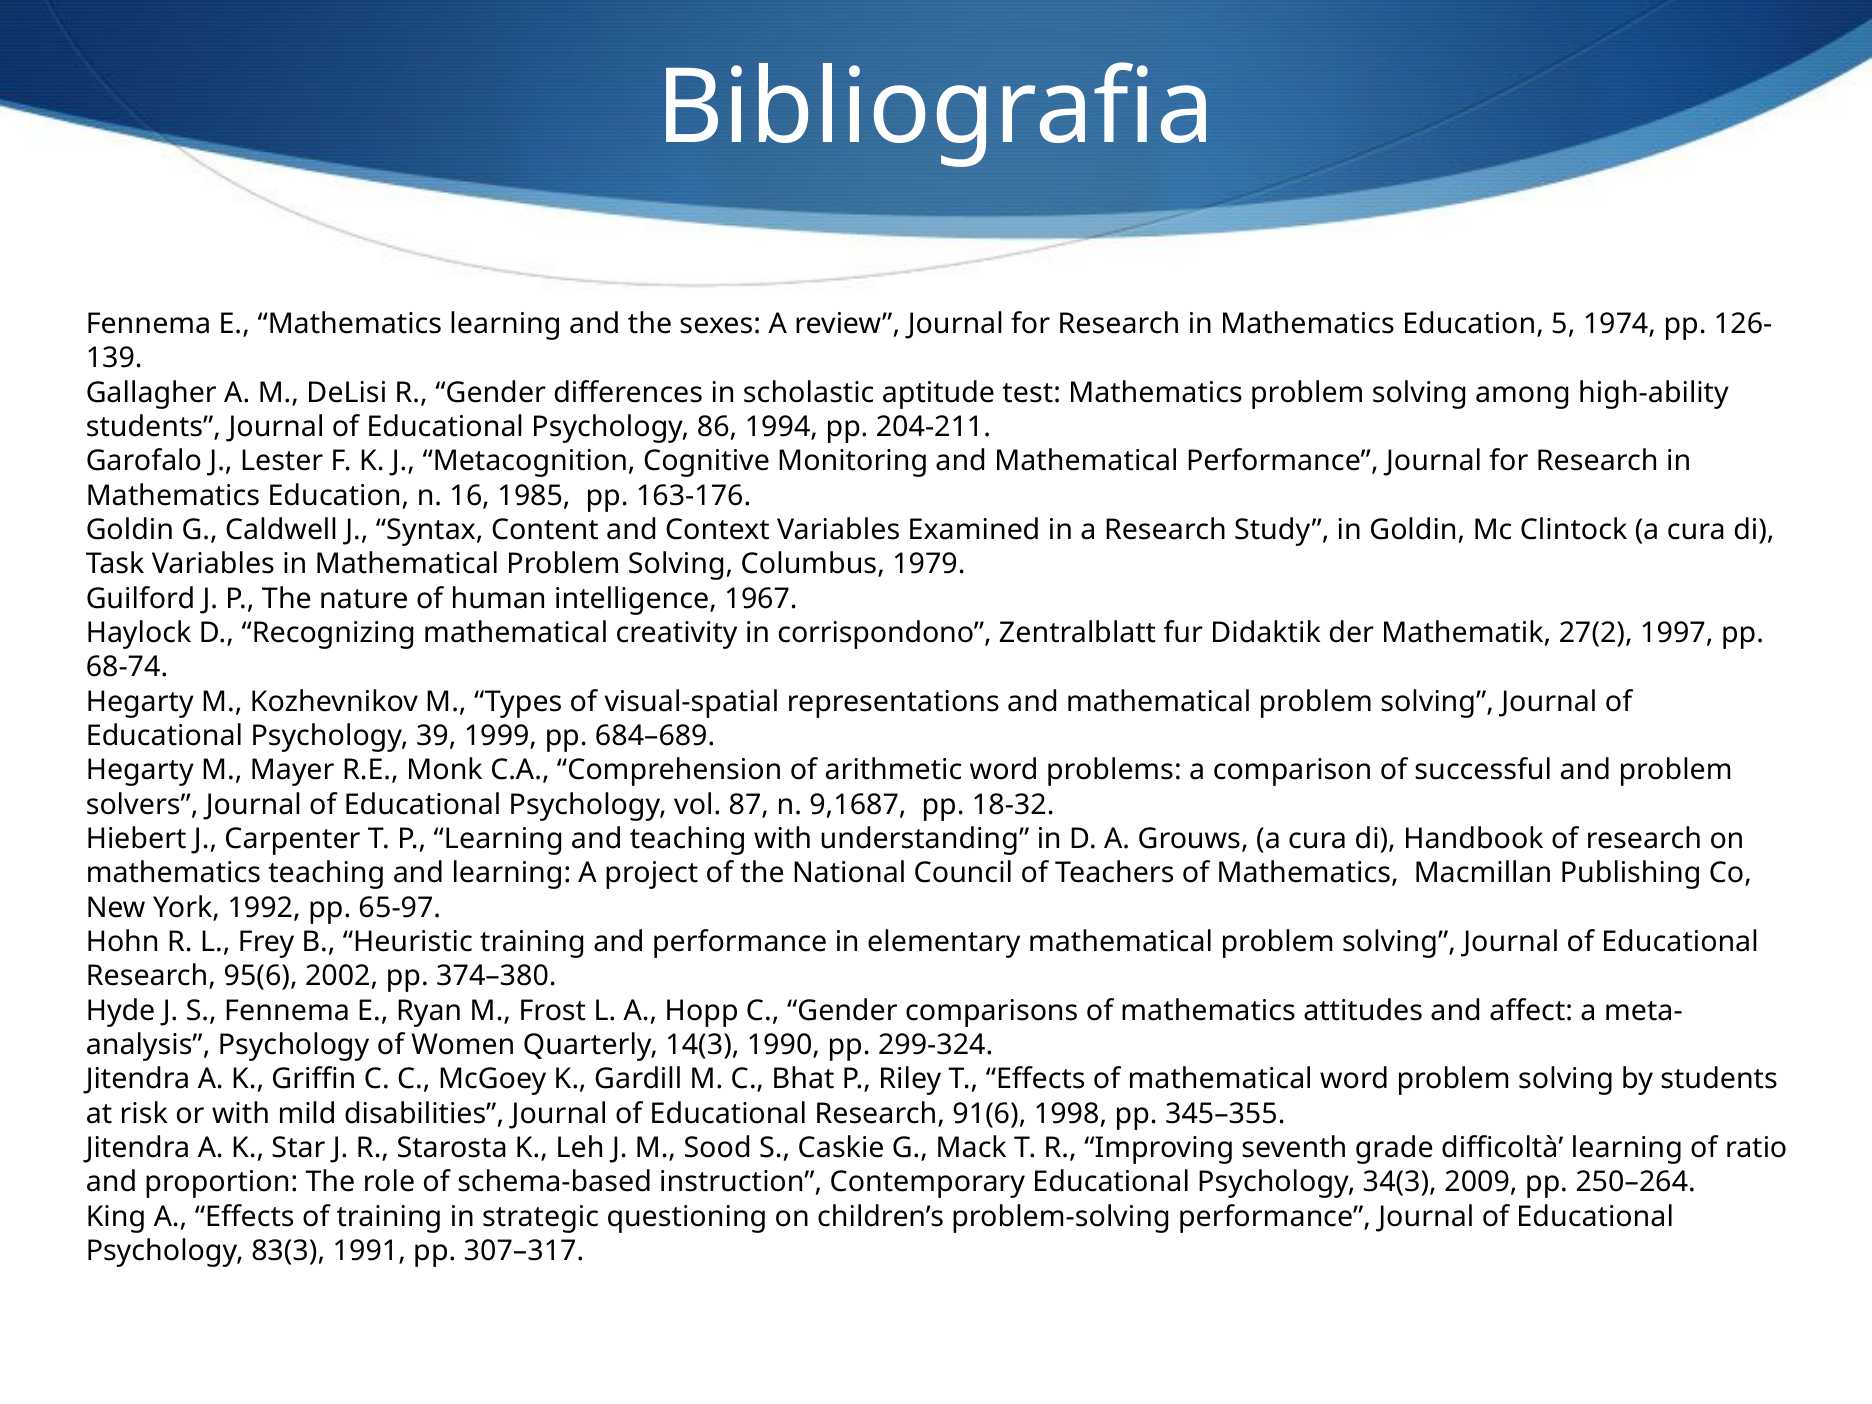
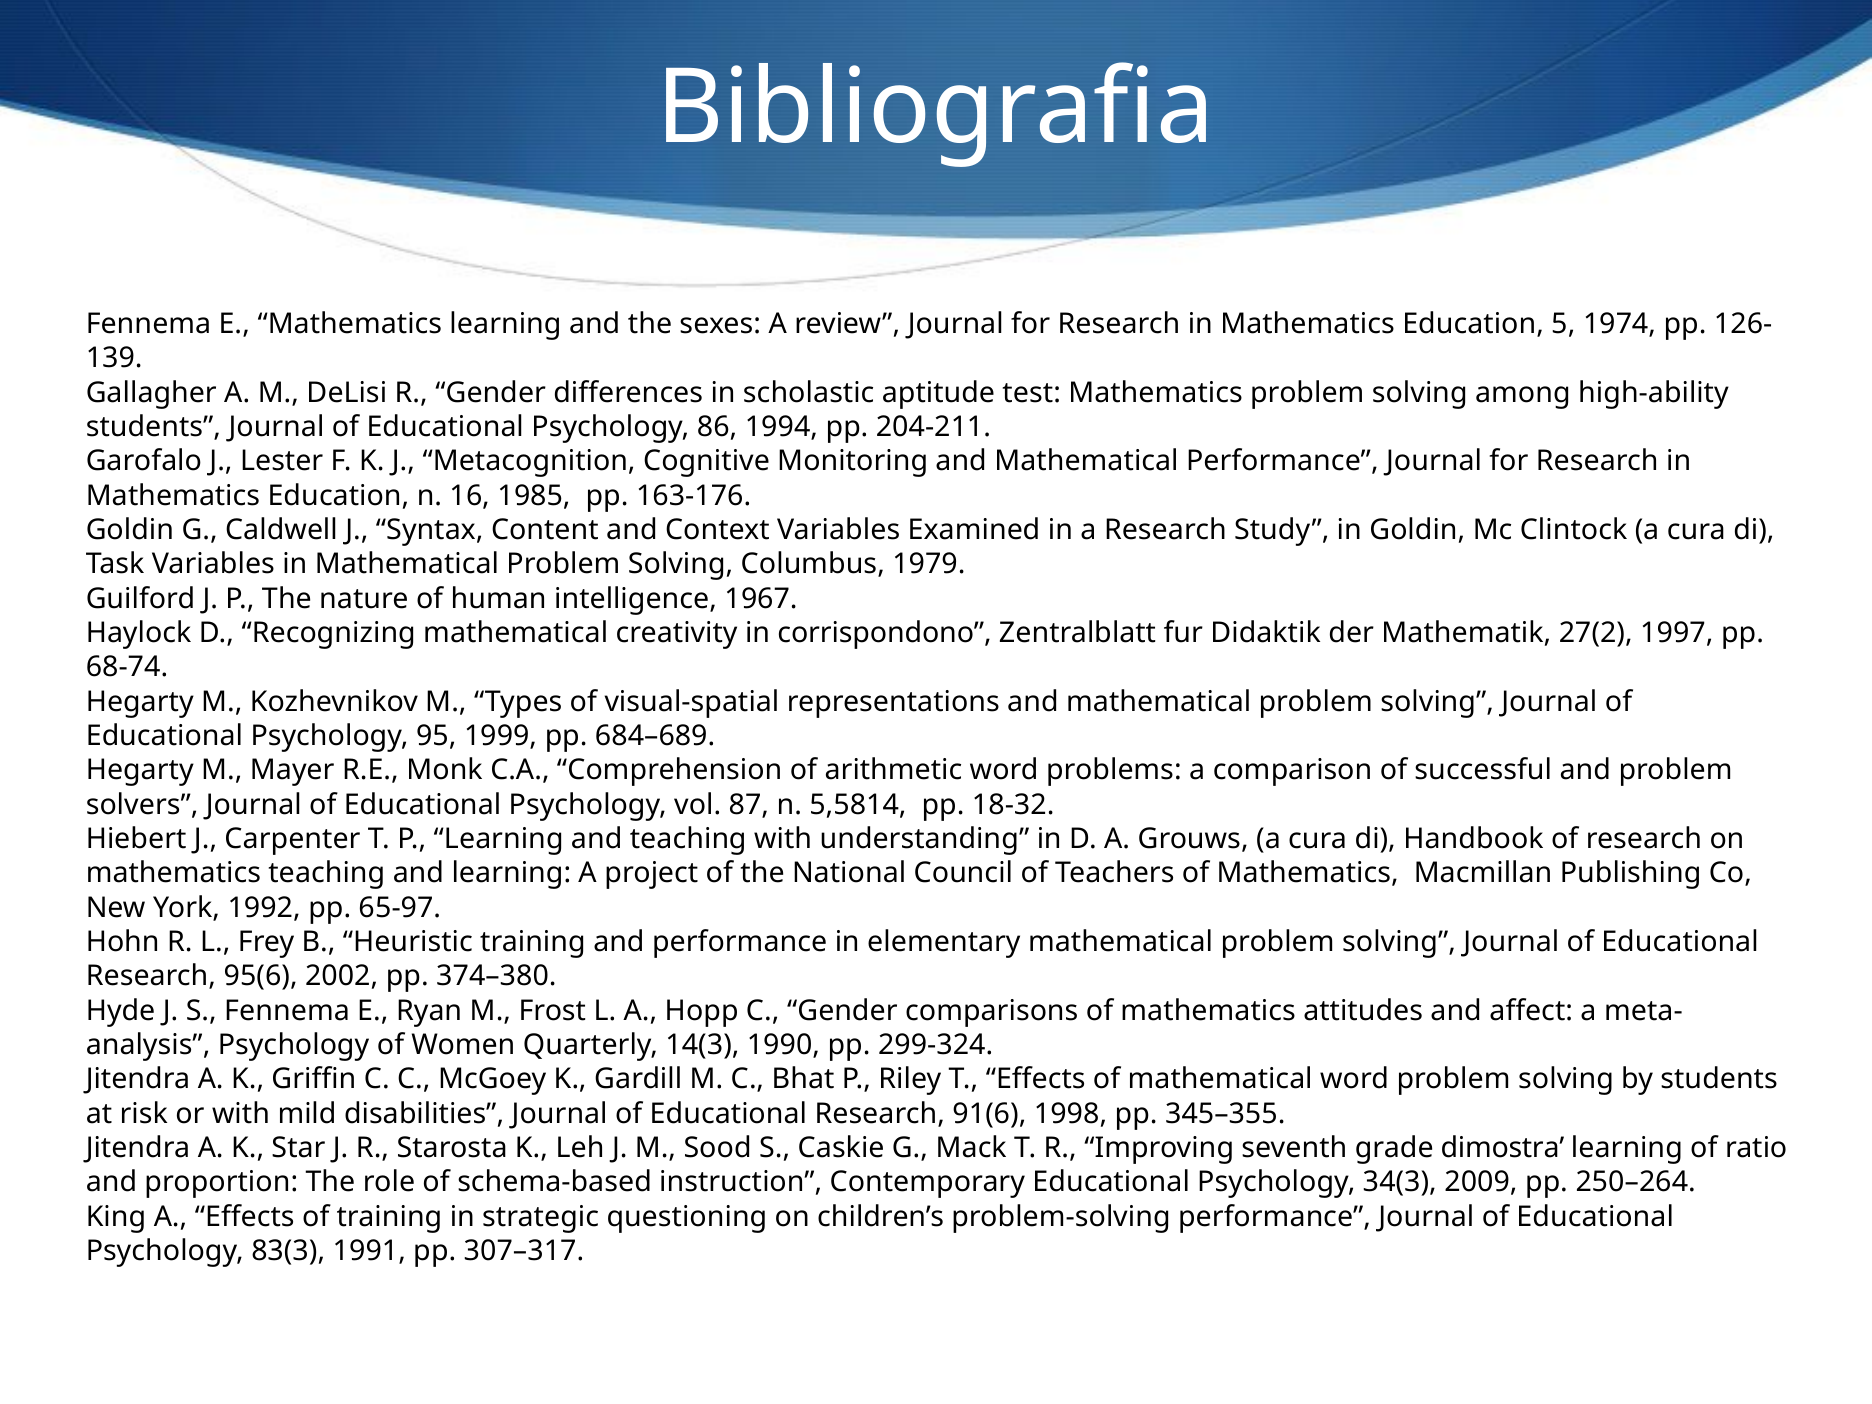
39: 39 -> 95
9,1687: 9,1687 -> 5,5814
difficoltà: difficoltà -> dimostra
